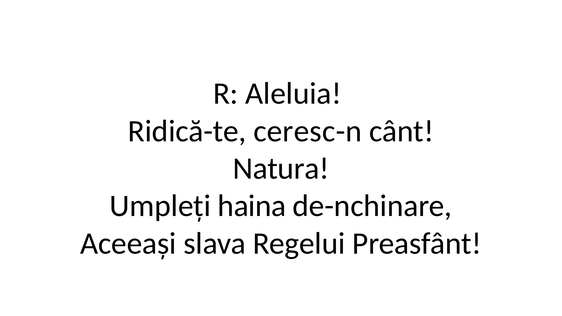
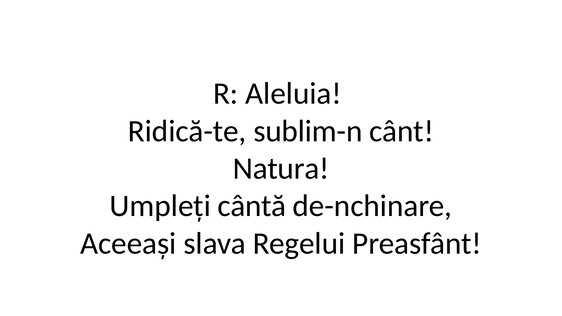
ceresc-n: ceresc-n -> sublim-n
haina: haina -> cântă
